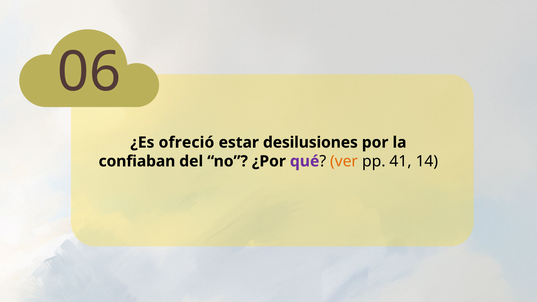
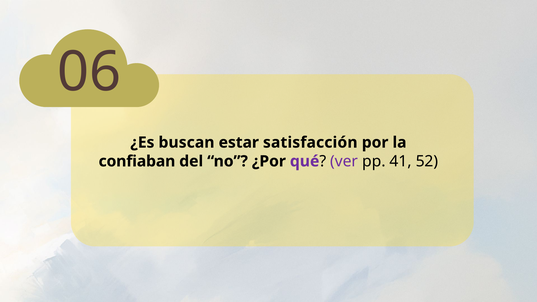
ofreció: ofreció -> buscan
desilusiones: desilusiones -> satisfacción
ver colour: orange -> purple
14: 14 -> 52
